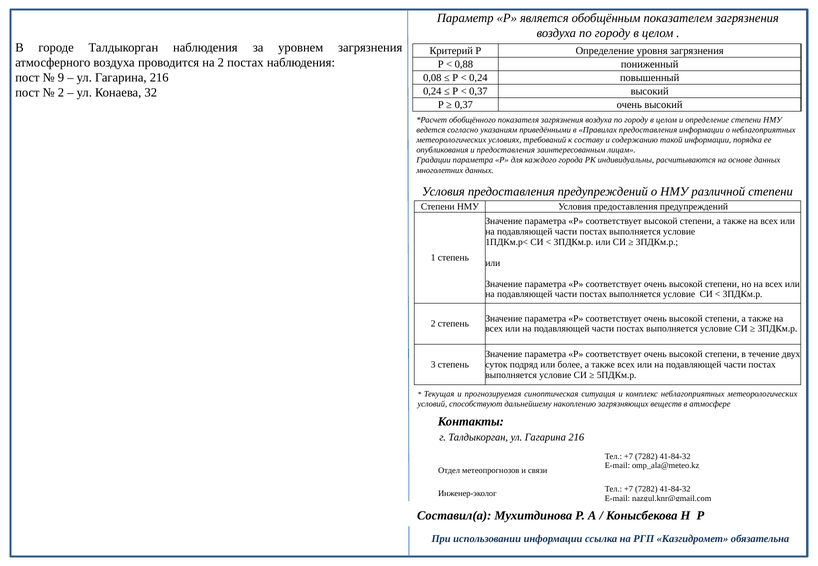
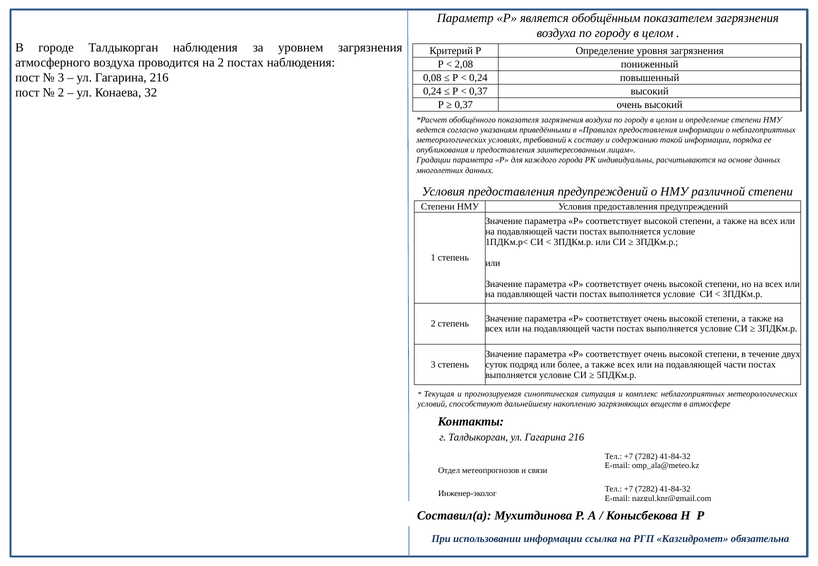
0,88: 0,88 -> 2,08
9 at (61, 78): 9 -> 3
